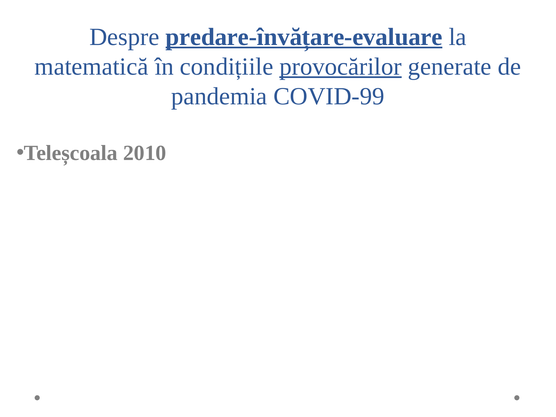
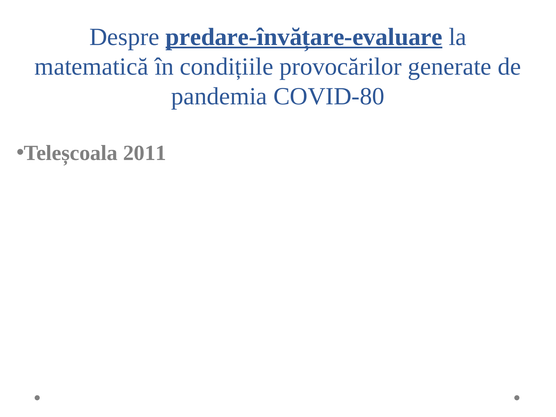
provocărilor underline: present -> none
COVID-99: COVID-99 -> COVID-80
2010: 2010 -> 2011
